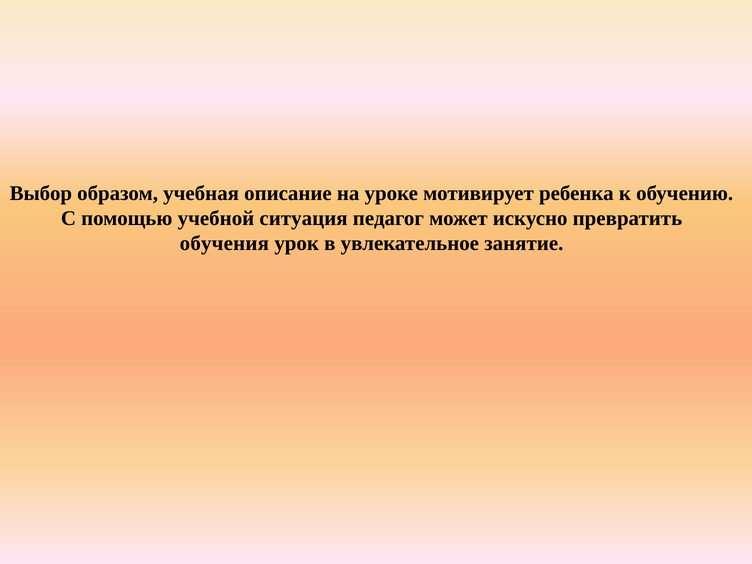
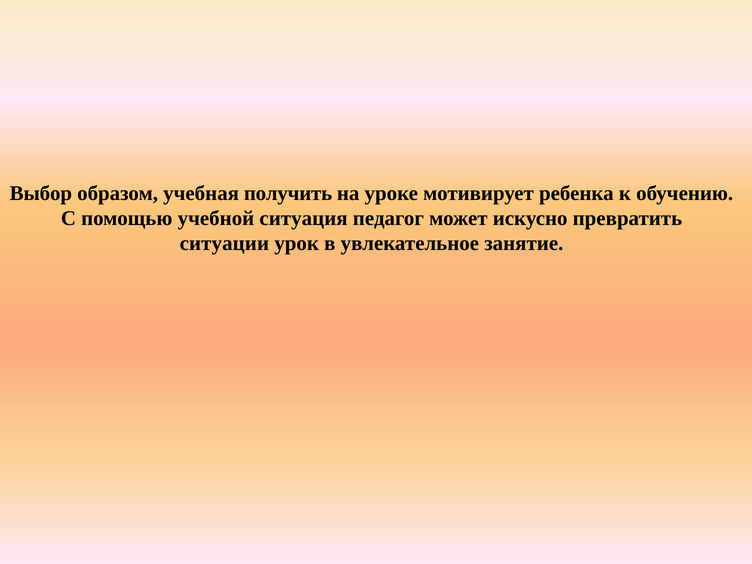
описание: описание -> получить
обучения: обучения -> ситуации
